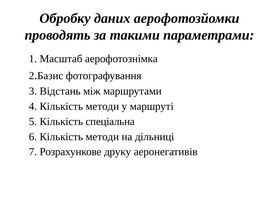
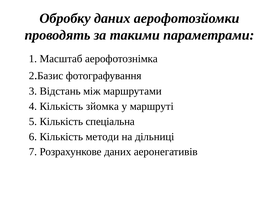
4 Кількість методи: методи -> зйомка
Розрахункове друку: друку -> даних
